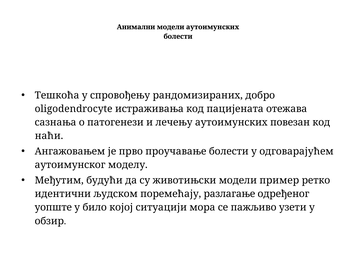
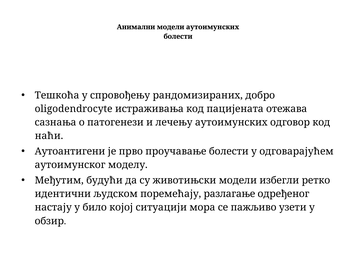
повезан: повезан -> одговор
Ангажовањем: Ангажовањем -> Аутоантигени
пример: пример -> избегли
уопште: уопште -> настају
